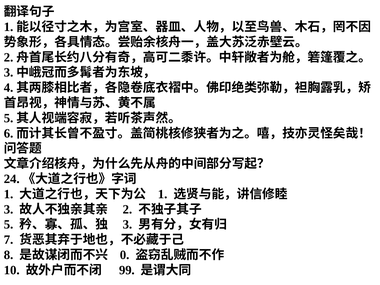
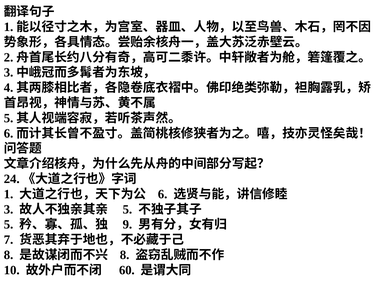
1 at (163, 194): 1 -> 6
2 at (127, 209): 2 -> 5
3 at (127, 225): 3 -> 9
0 at (125, 255): 0 -> 8
99: 99 -> 60
